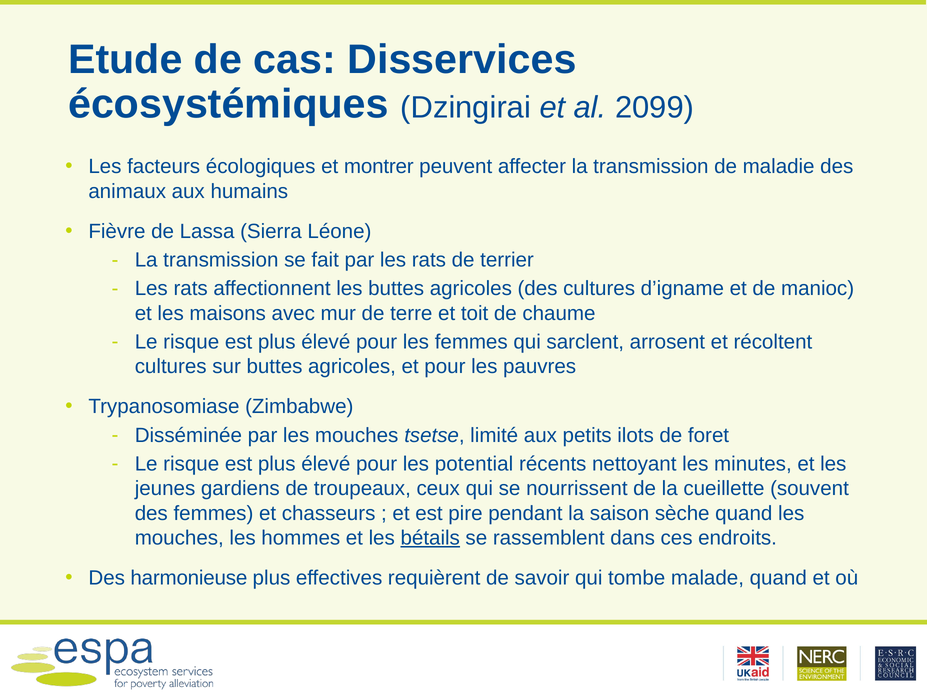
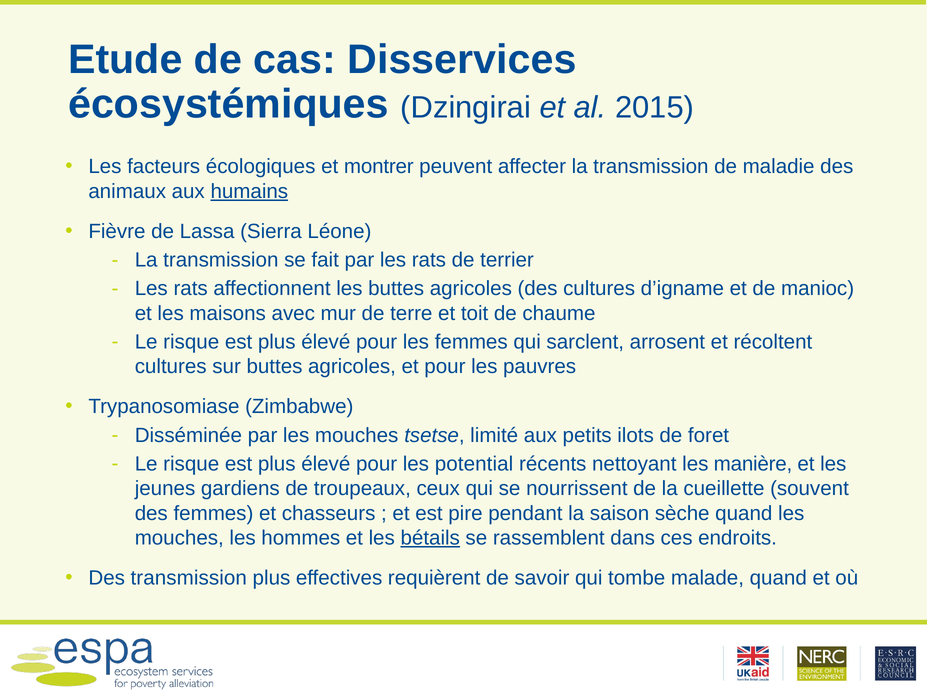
2099: 2099 -> 2015
humains underline: none -> present
minutes: minutes -> manière
Des harmonieuse: harmonieuse -> transmission
